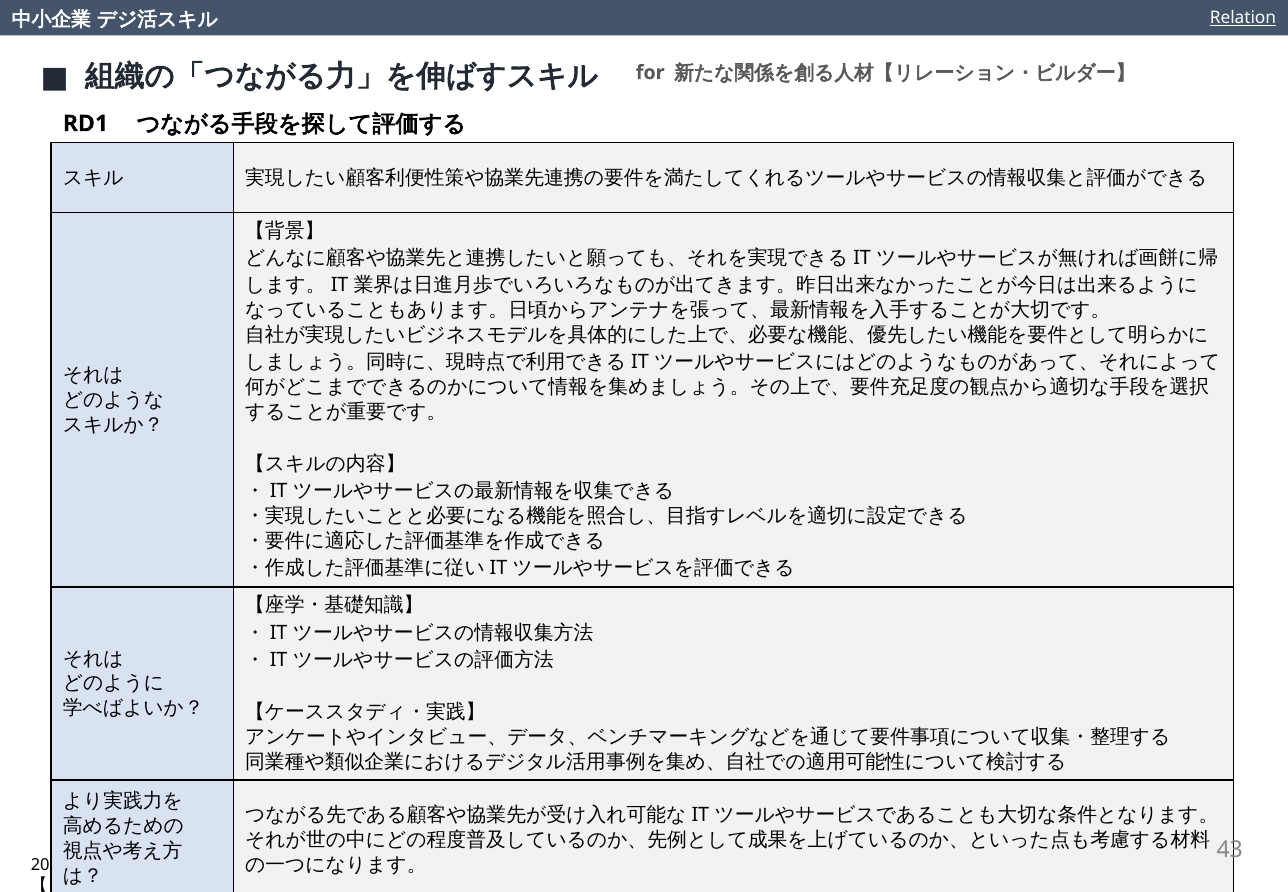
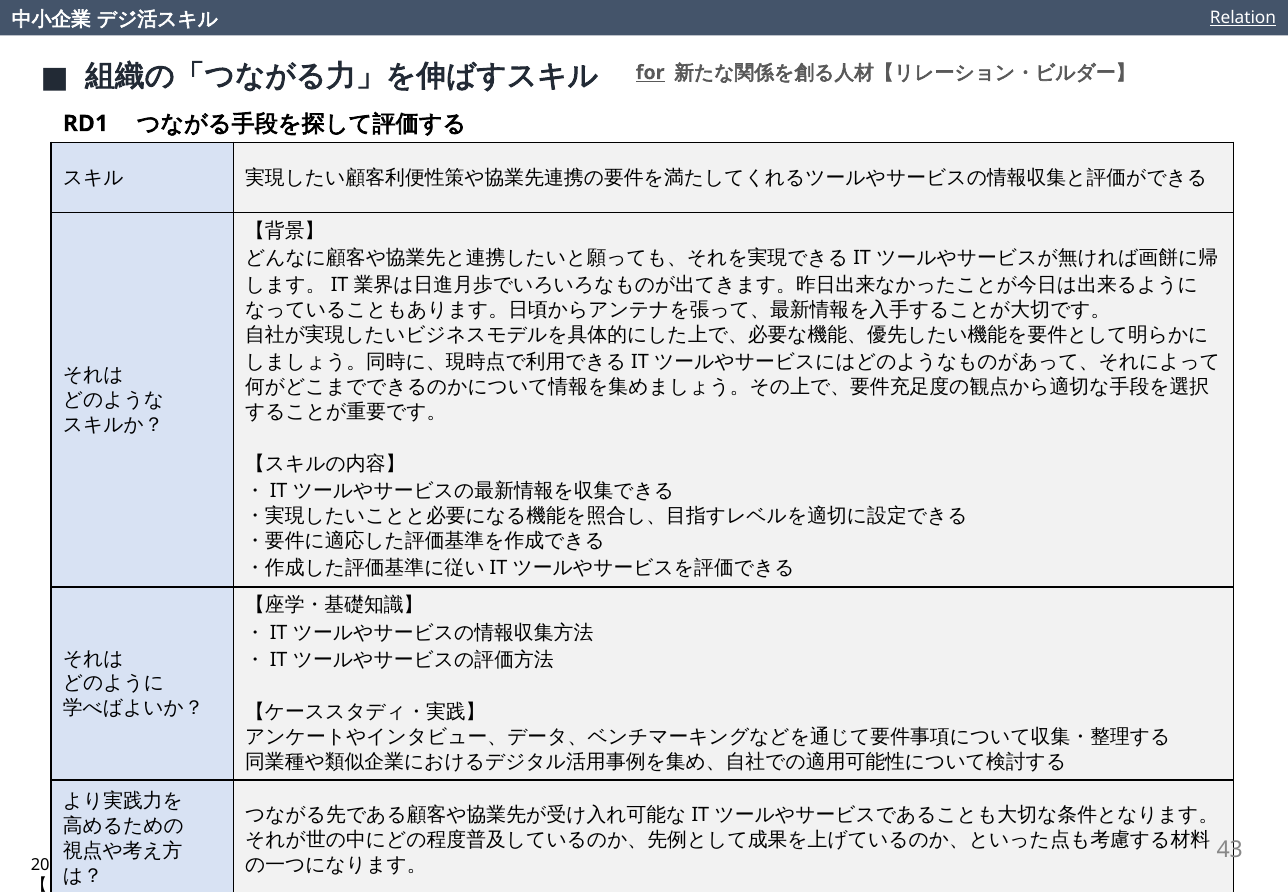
for underline: none -> present
